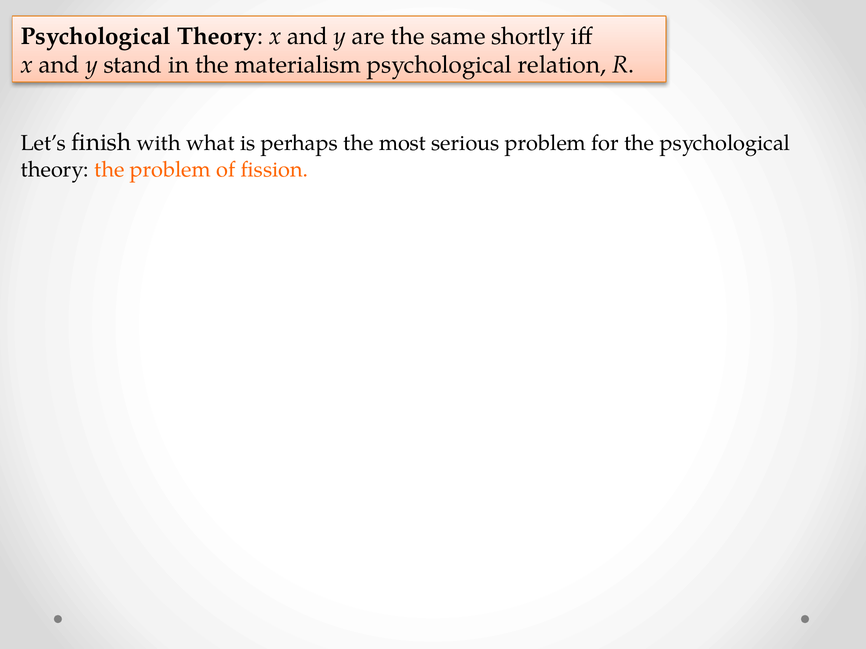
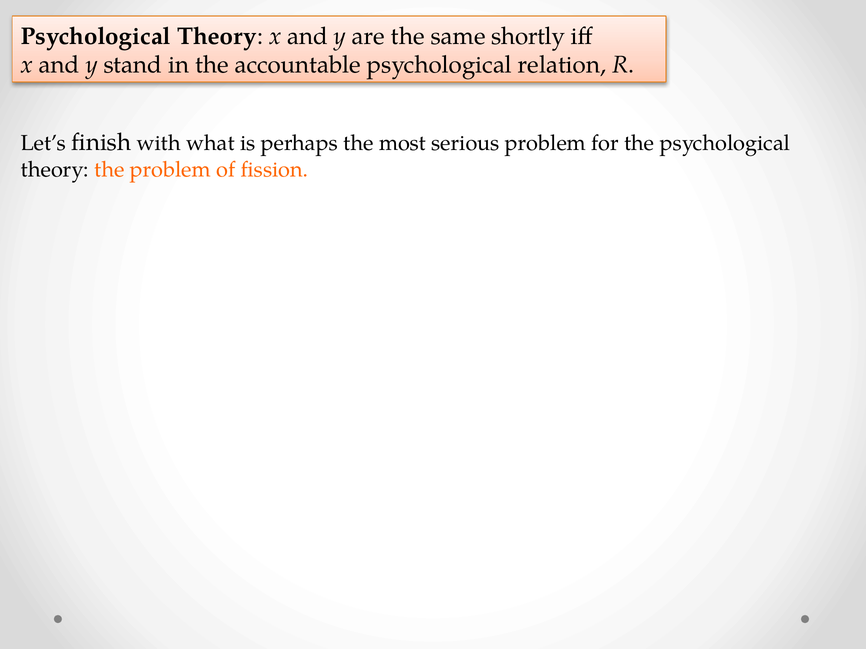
materialism: materialism -> accountable
